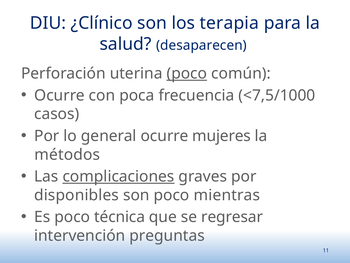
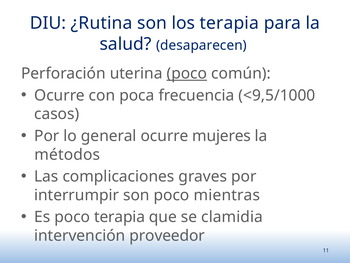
¿Clínico: ¿Clínico -> ¿Rutina
<7,5/1000: <7,5/1000 -> <9,5/1000
complicaciones underline: present -> none
disponibles: disponibles -> interrumpir
poco técnica: técnica -> terapia
regresar: regresar -> clamidia
preguntas: preguntas -> proveedor
